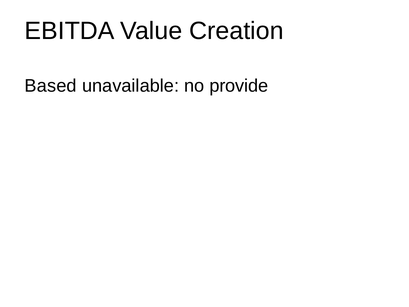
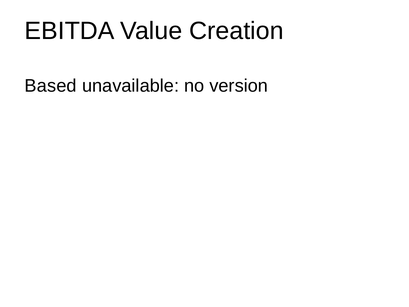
provide: provide -> version
